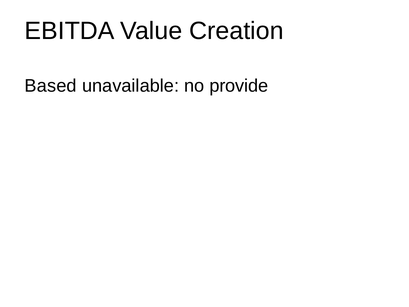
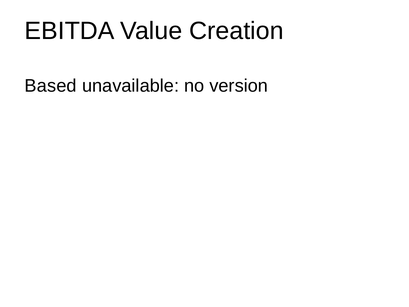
provide: provide -> version
